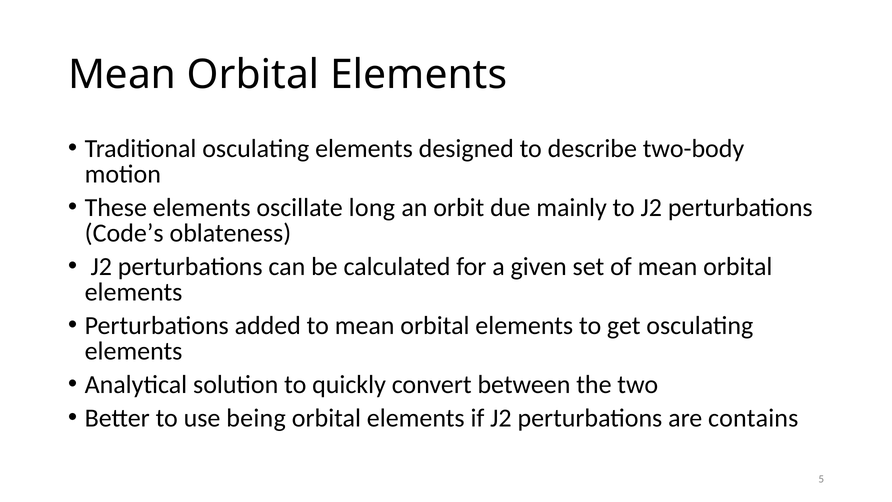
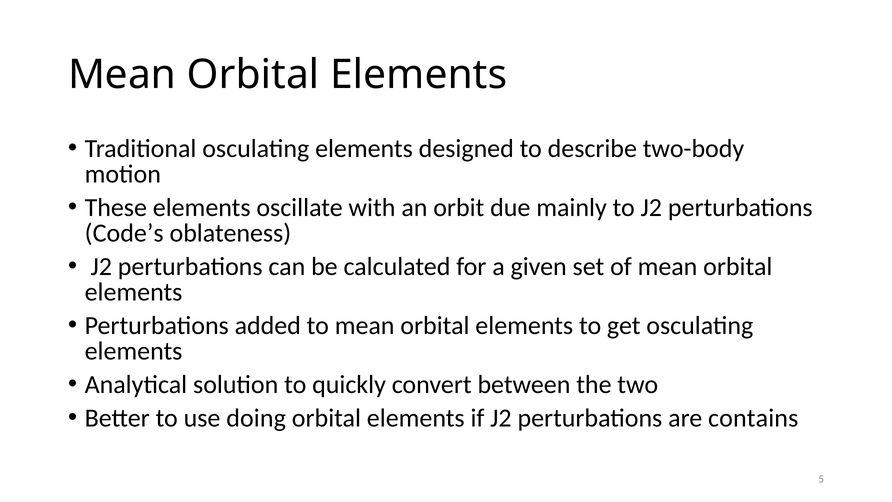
long: long -> with
being: being -> doing
